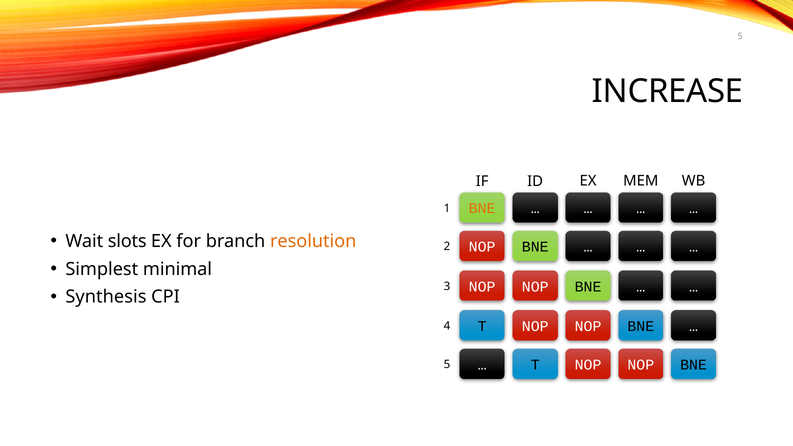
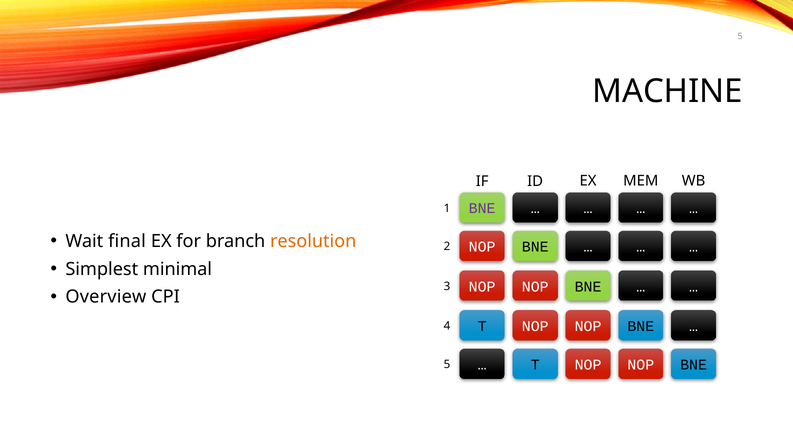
INCREASE: INCREASE -> MACHINE
BNE at (482, 209) colour: orange -> purple
slots: slots -> final
Synthesis: Synthesis -> Overview
